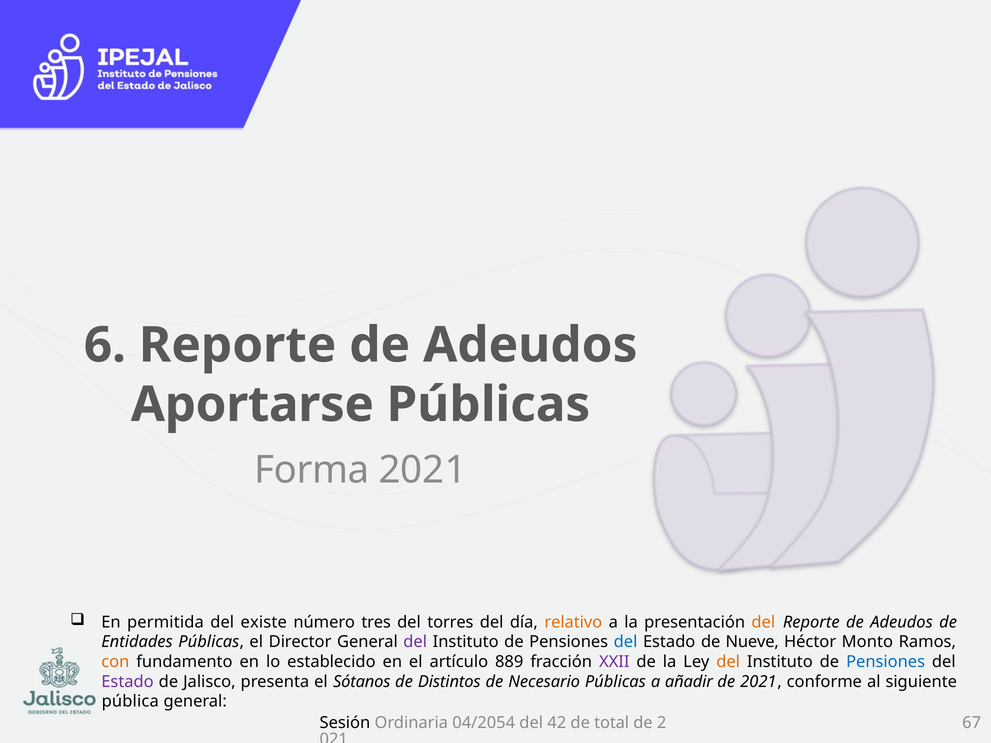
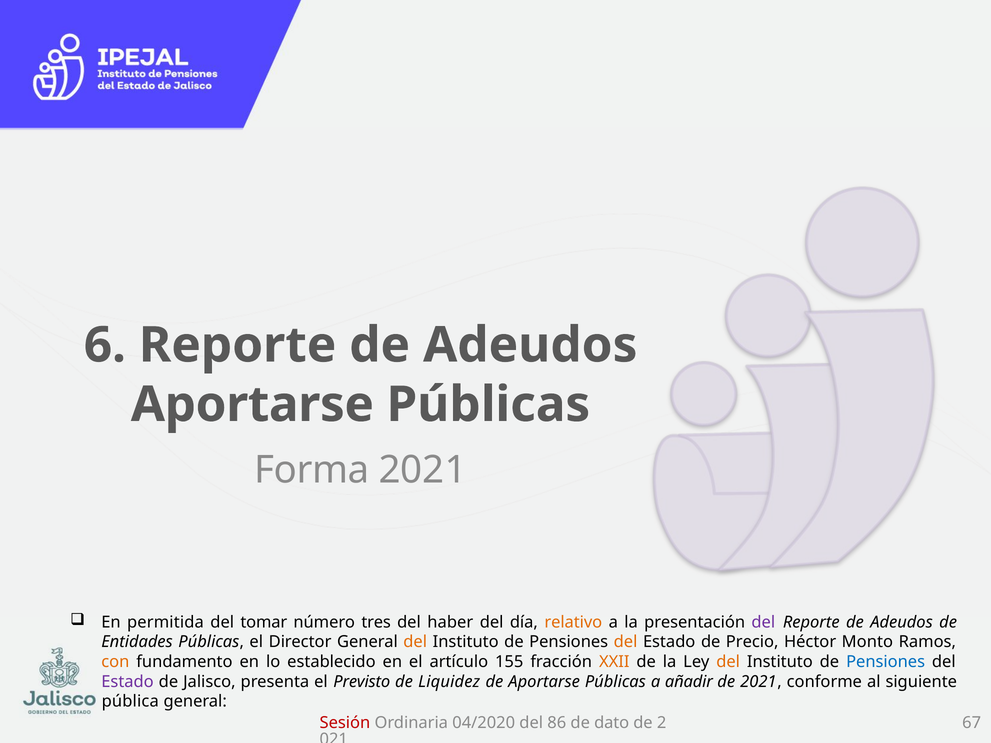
existe: existe -> tomar
torres: torres -> haber
del at (763, 622) colour: orange -> purple
del at (415, 642) colour: purple -> orange
del at (626, 642) colour: blue -> orange
Nueve: Nueve -> Precio
889: 889 -> 155
XXII colour: purple -> orange
Sótanos: Sótanos -> Previsto
Distintos: Distintos -> Liquidez
de Necesario: Necesario -> Aportarse
Sesión colour: black -> red
04/2054: 04/2054 -> 04/2020
42: 42 -> 86
total: total -> dato
